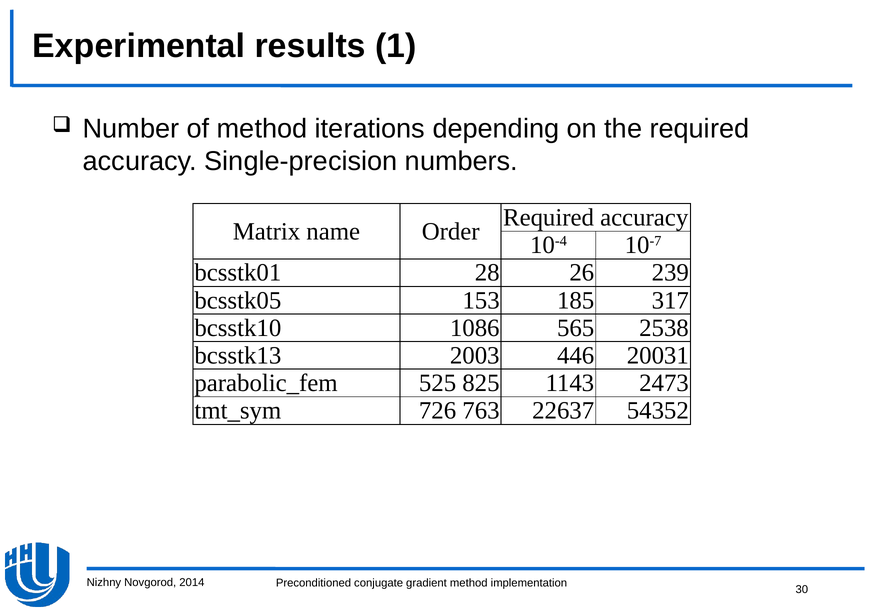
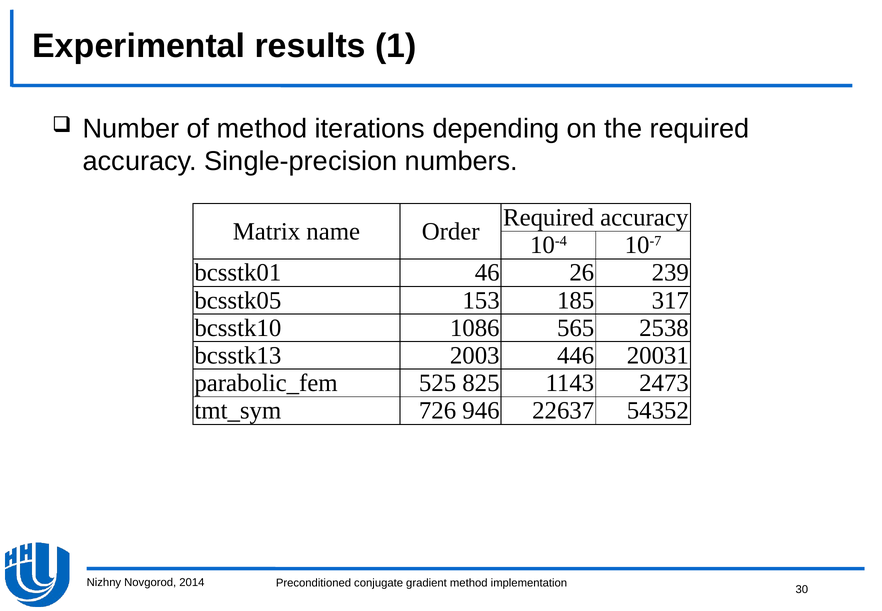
28: 28 -> 46
763: 763 -> 946
